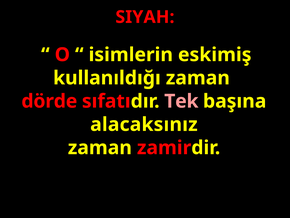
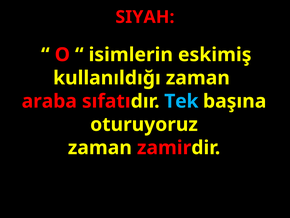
dörde: dörde -> araba
Tek colour: pink -> light blue
alacaksınız: alacaksınız -> oturuyoruz
